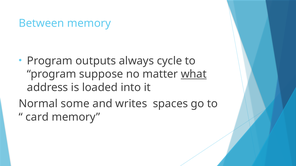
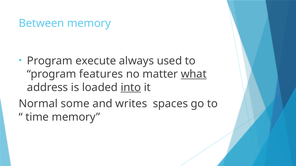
outputs: outputs -> execute
cycle: cycle -> used
suppose: suppose -> features
into underline: none -> present
card: card -> time
